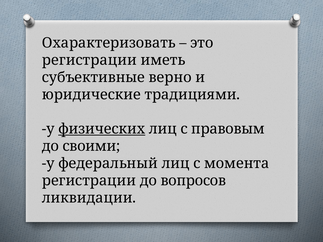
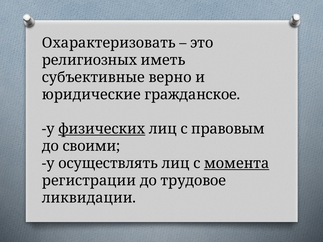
регистрации at (89, 60): регистрации -> религиозных
традициями: традициями -> гражданское
федеральный: федеральный -> осуществлять
момента underline: none -> present
вопросов: вопросов -> трудовое
